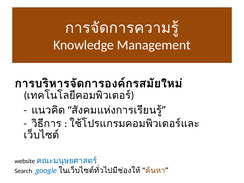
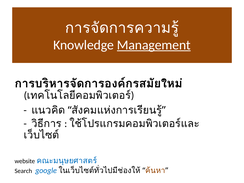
Management underline: none -> present
